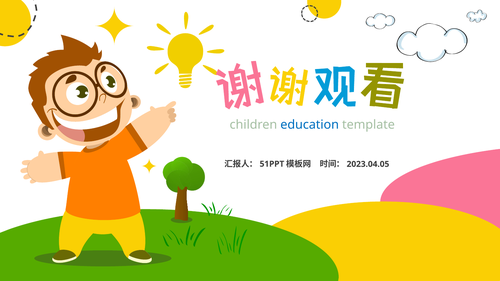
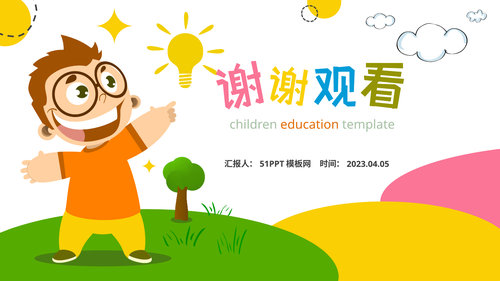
education colour: blue -> orange
